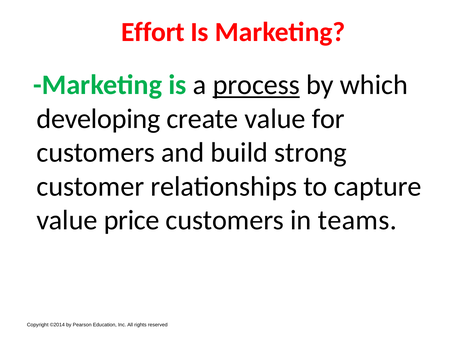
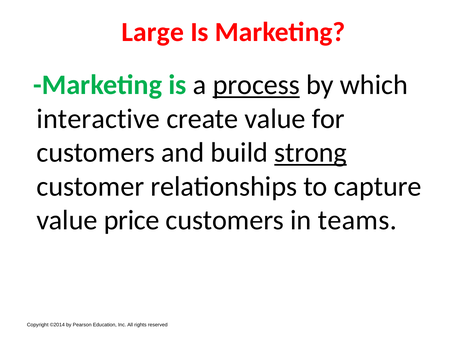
Effort: Effort -> Large
developing: developing -> interactive
strong underline: none -> present
